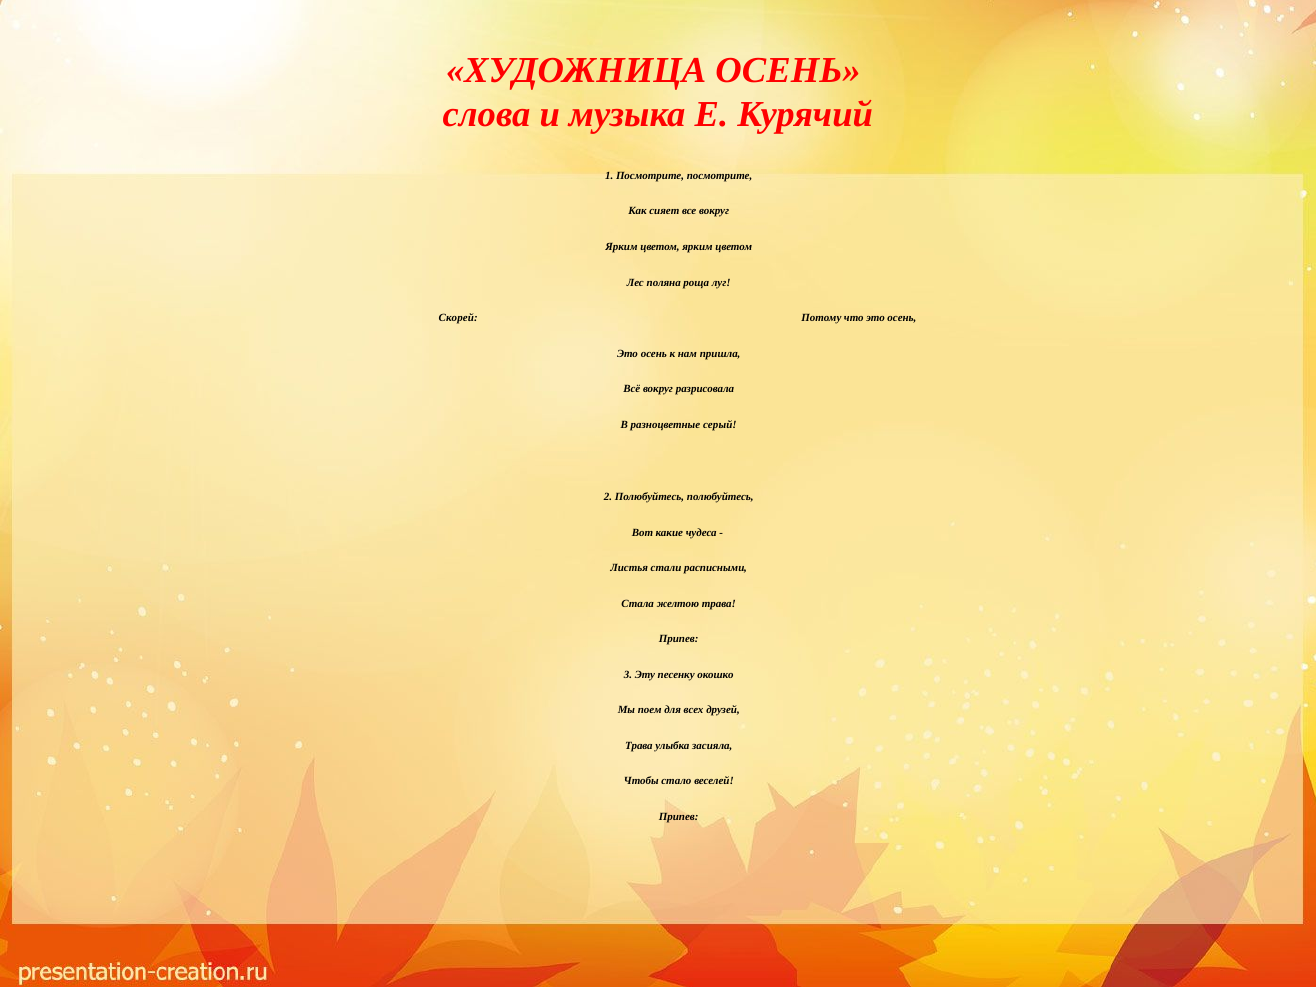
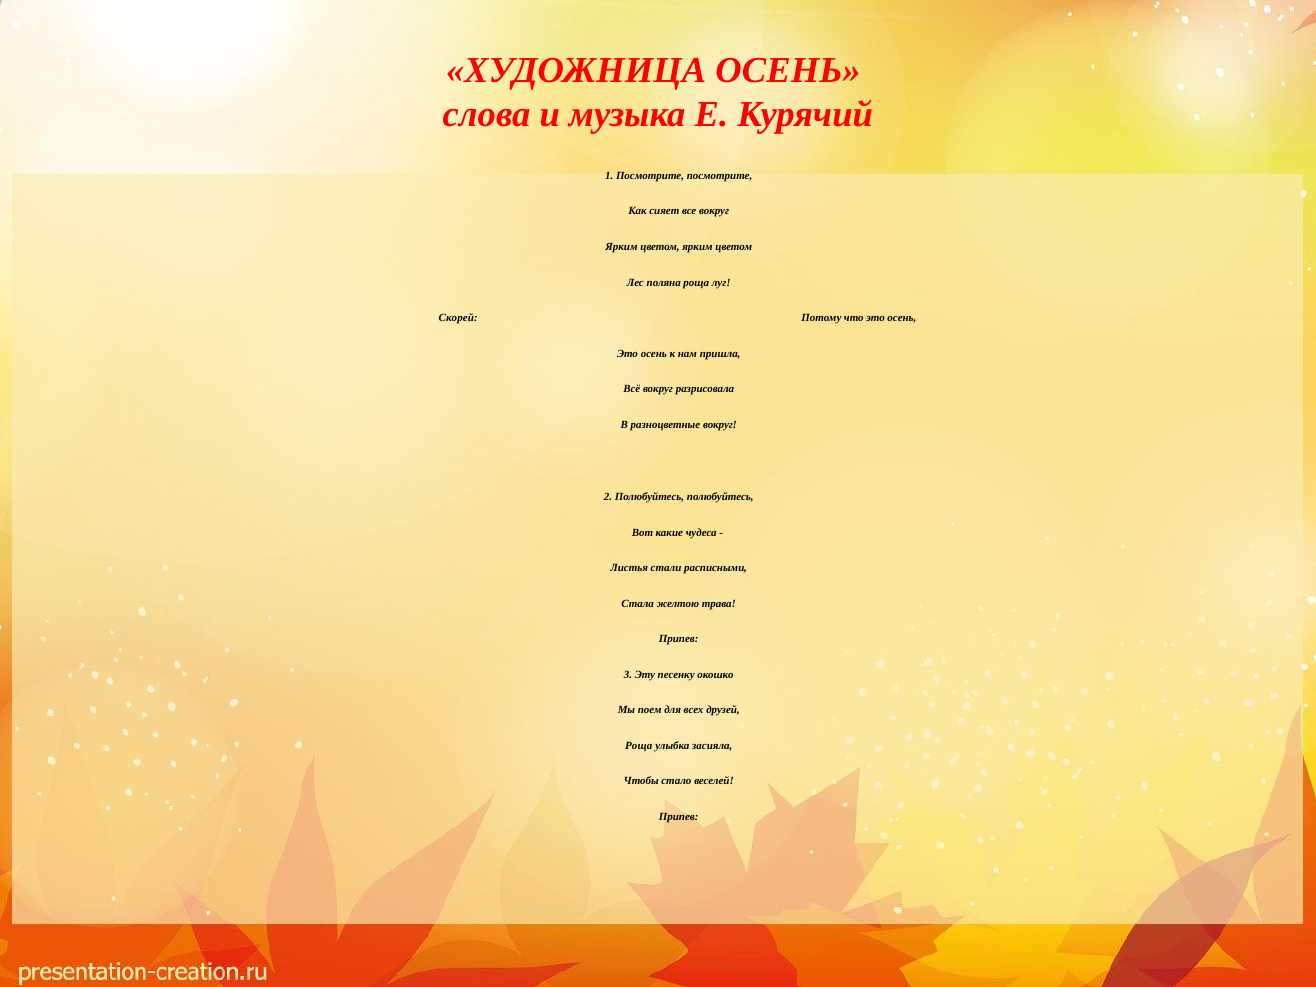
разноцветные серый: серый -> вокруг
Трава at (639, 746): Трава -> Роща
